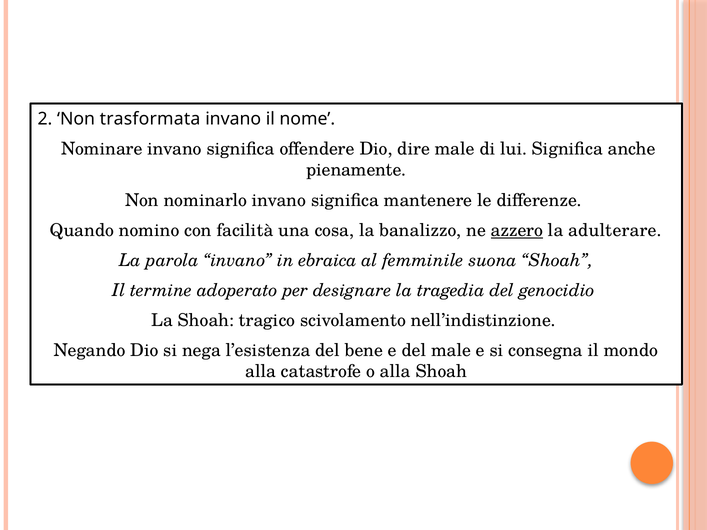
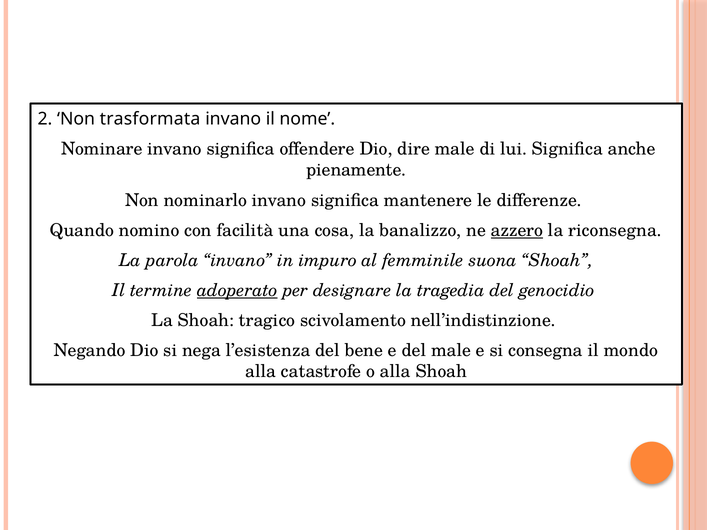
adulterare: adulterare -> riconsegna
ebraica: ebraica -> impuro
adoperato underline: none -> present
